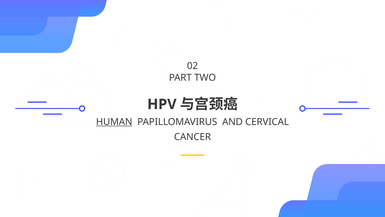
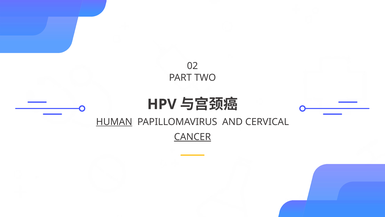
CANCER underline: none -> present
